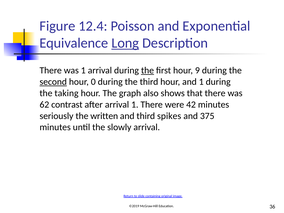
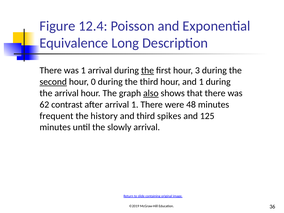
Long underline: present -> none
9: 9 -> 3
the taking: taking -> arrival
also underline: none -> present
42: 42 -> 48
seriously: seriously -> frequent
written: written -> history
375: 375 -> 125
